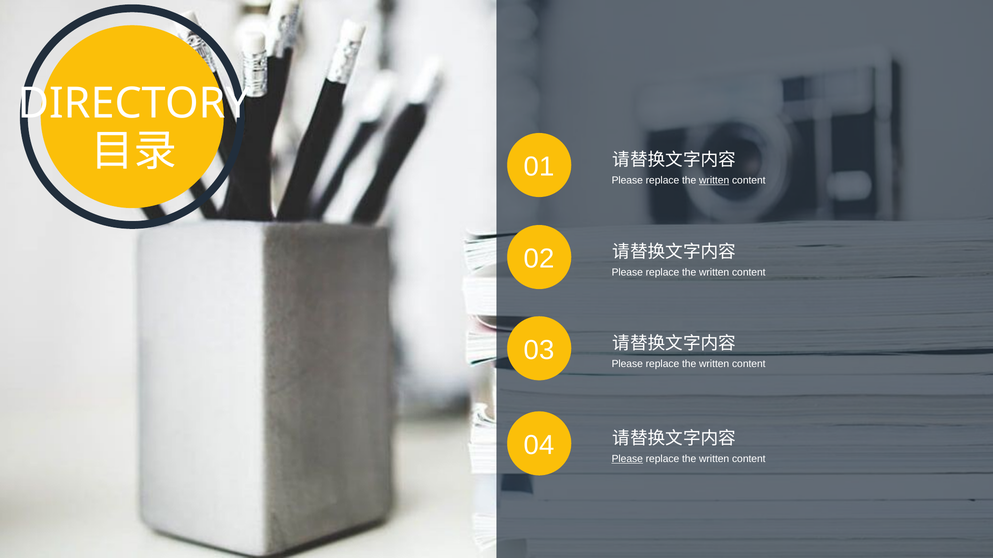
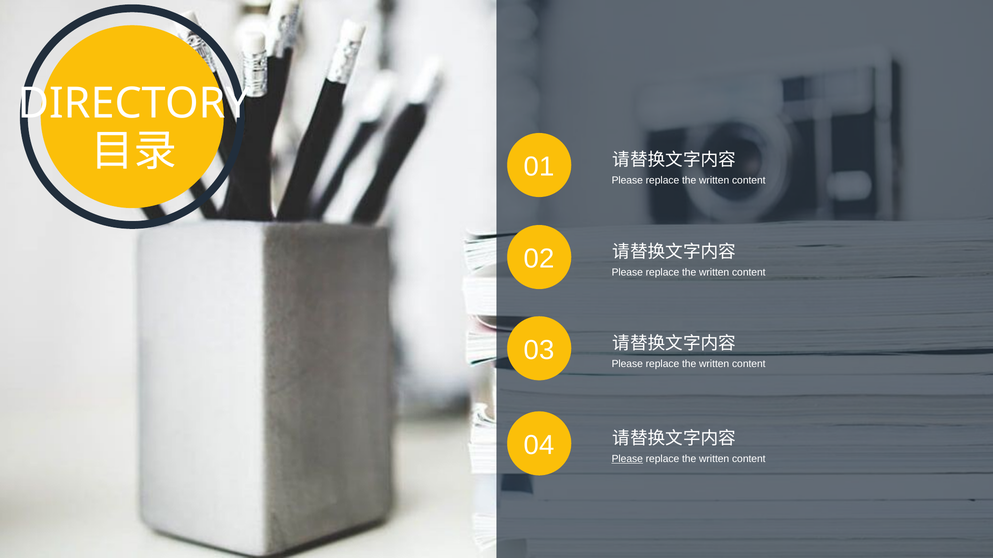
written at (714, 181) underline: present -> none
